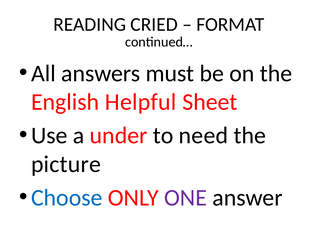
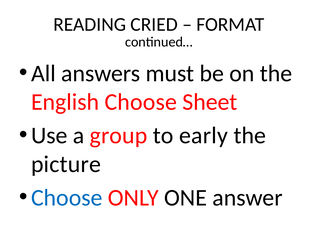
English Helpful: Helpful -> Choose
under: under -> group
need: need -> early
ONE colour: purple -> black
